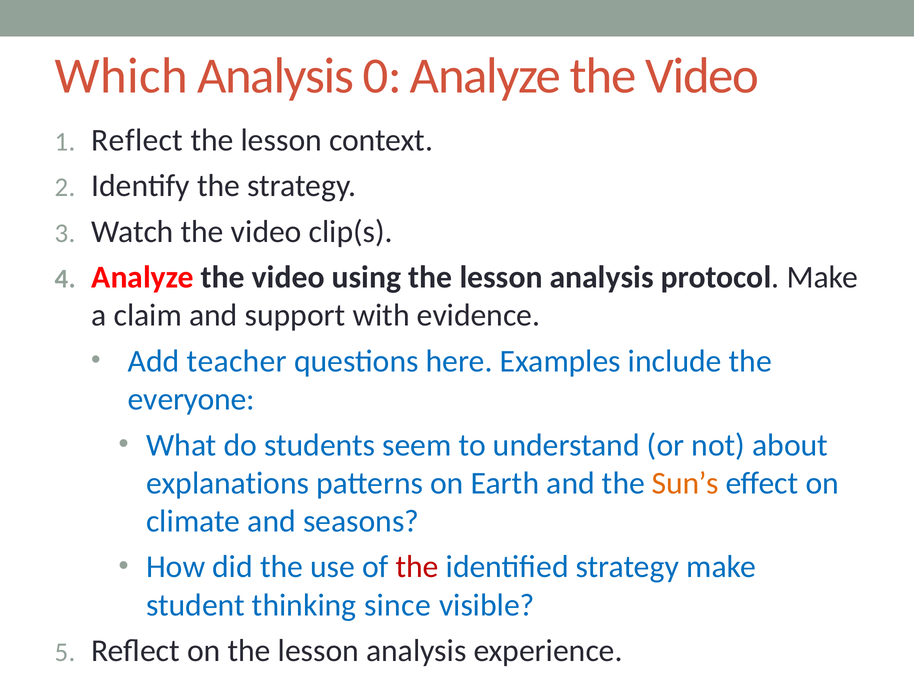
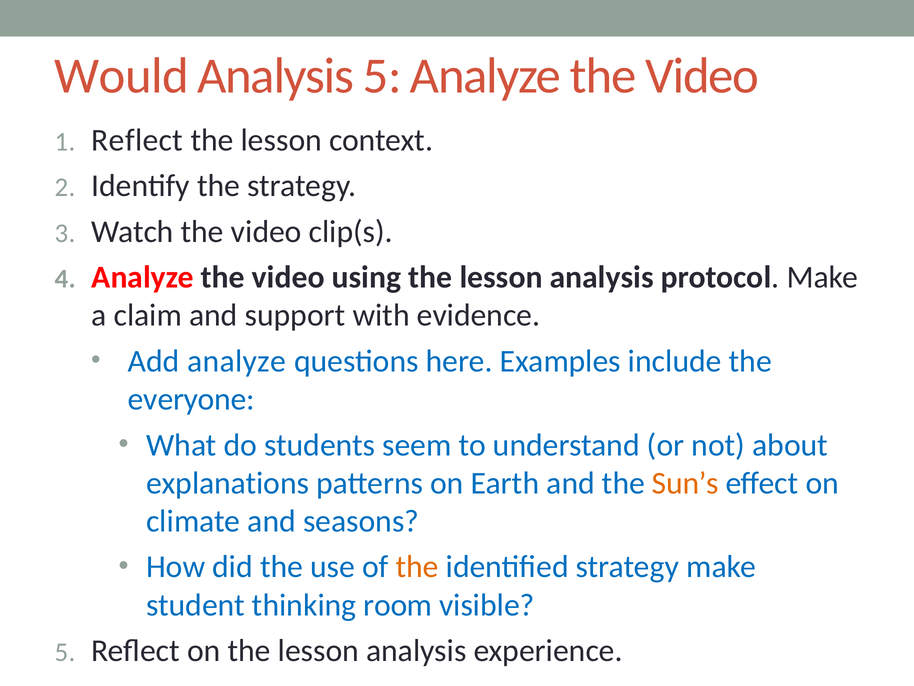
Which: Which -> Would
Analysis 0: 0 -> 5
Add teacher: teacher -> analyze
the at (417, 567) colour: red -> orange
since: since -> room
